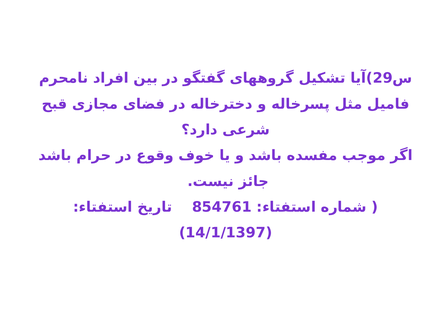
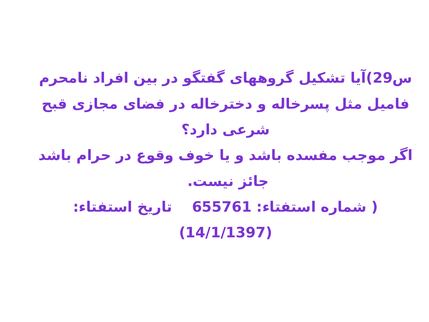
854761: 854761 -> 655761
